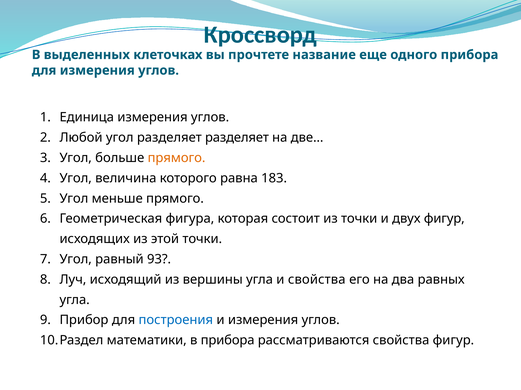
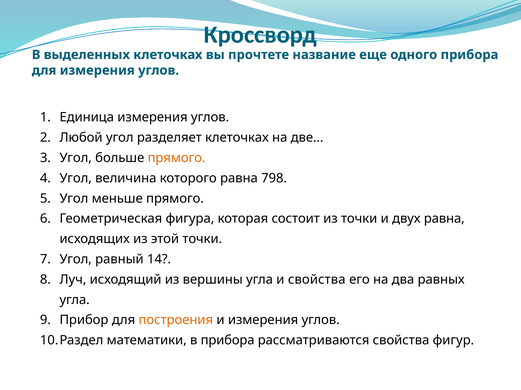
разделяет разделяет: разделяет -> клеточках
183: 183 -> 798
двух фигур: фигур -> равна
93: 93 -> 14
построения colour: blue -> orange
